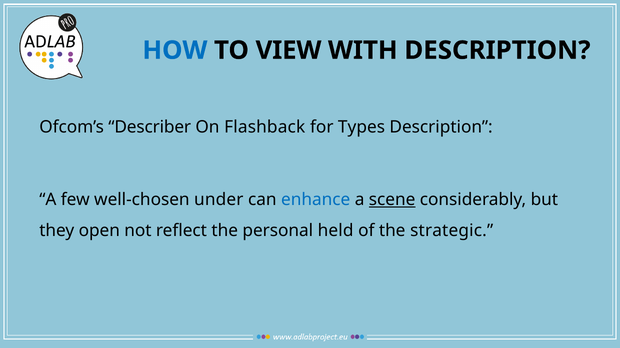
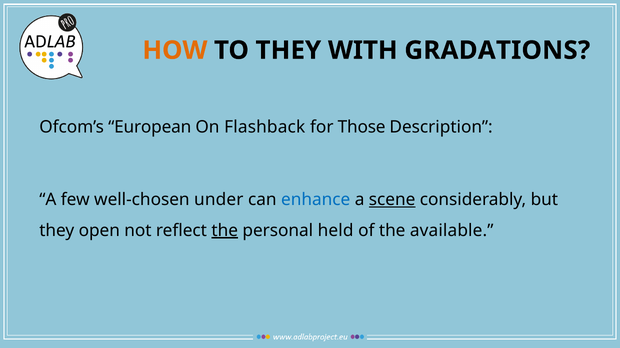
HOW colour: blue -> orange
TO VIEW: VIEW -> THEY
WITH DESCRIPTION: DESCRIPTION -> GRADATIONS
Describer: Describer -> European
Types: Types -> Those
the at (225, 231) underline: none -> present
strategic: strategic -> available
